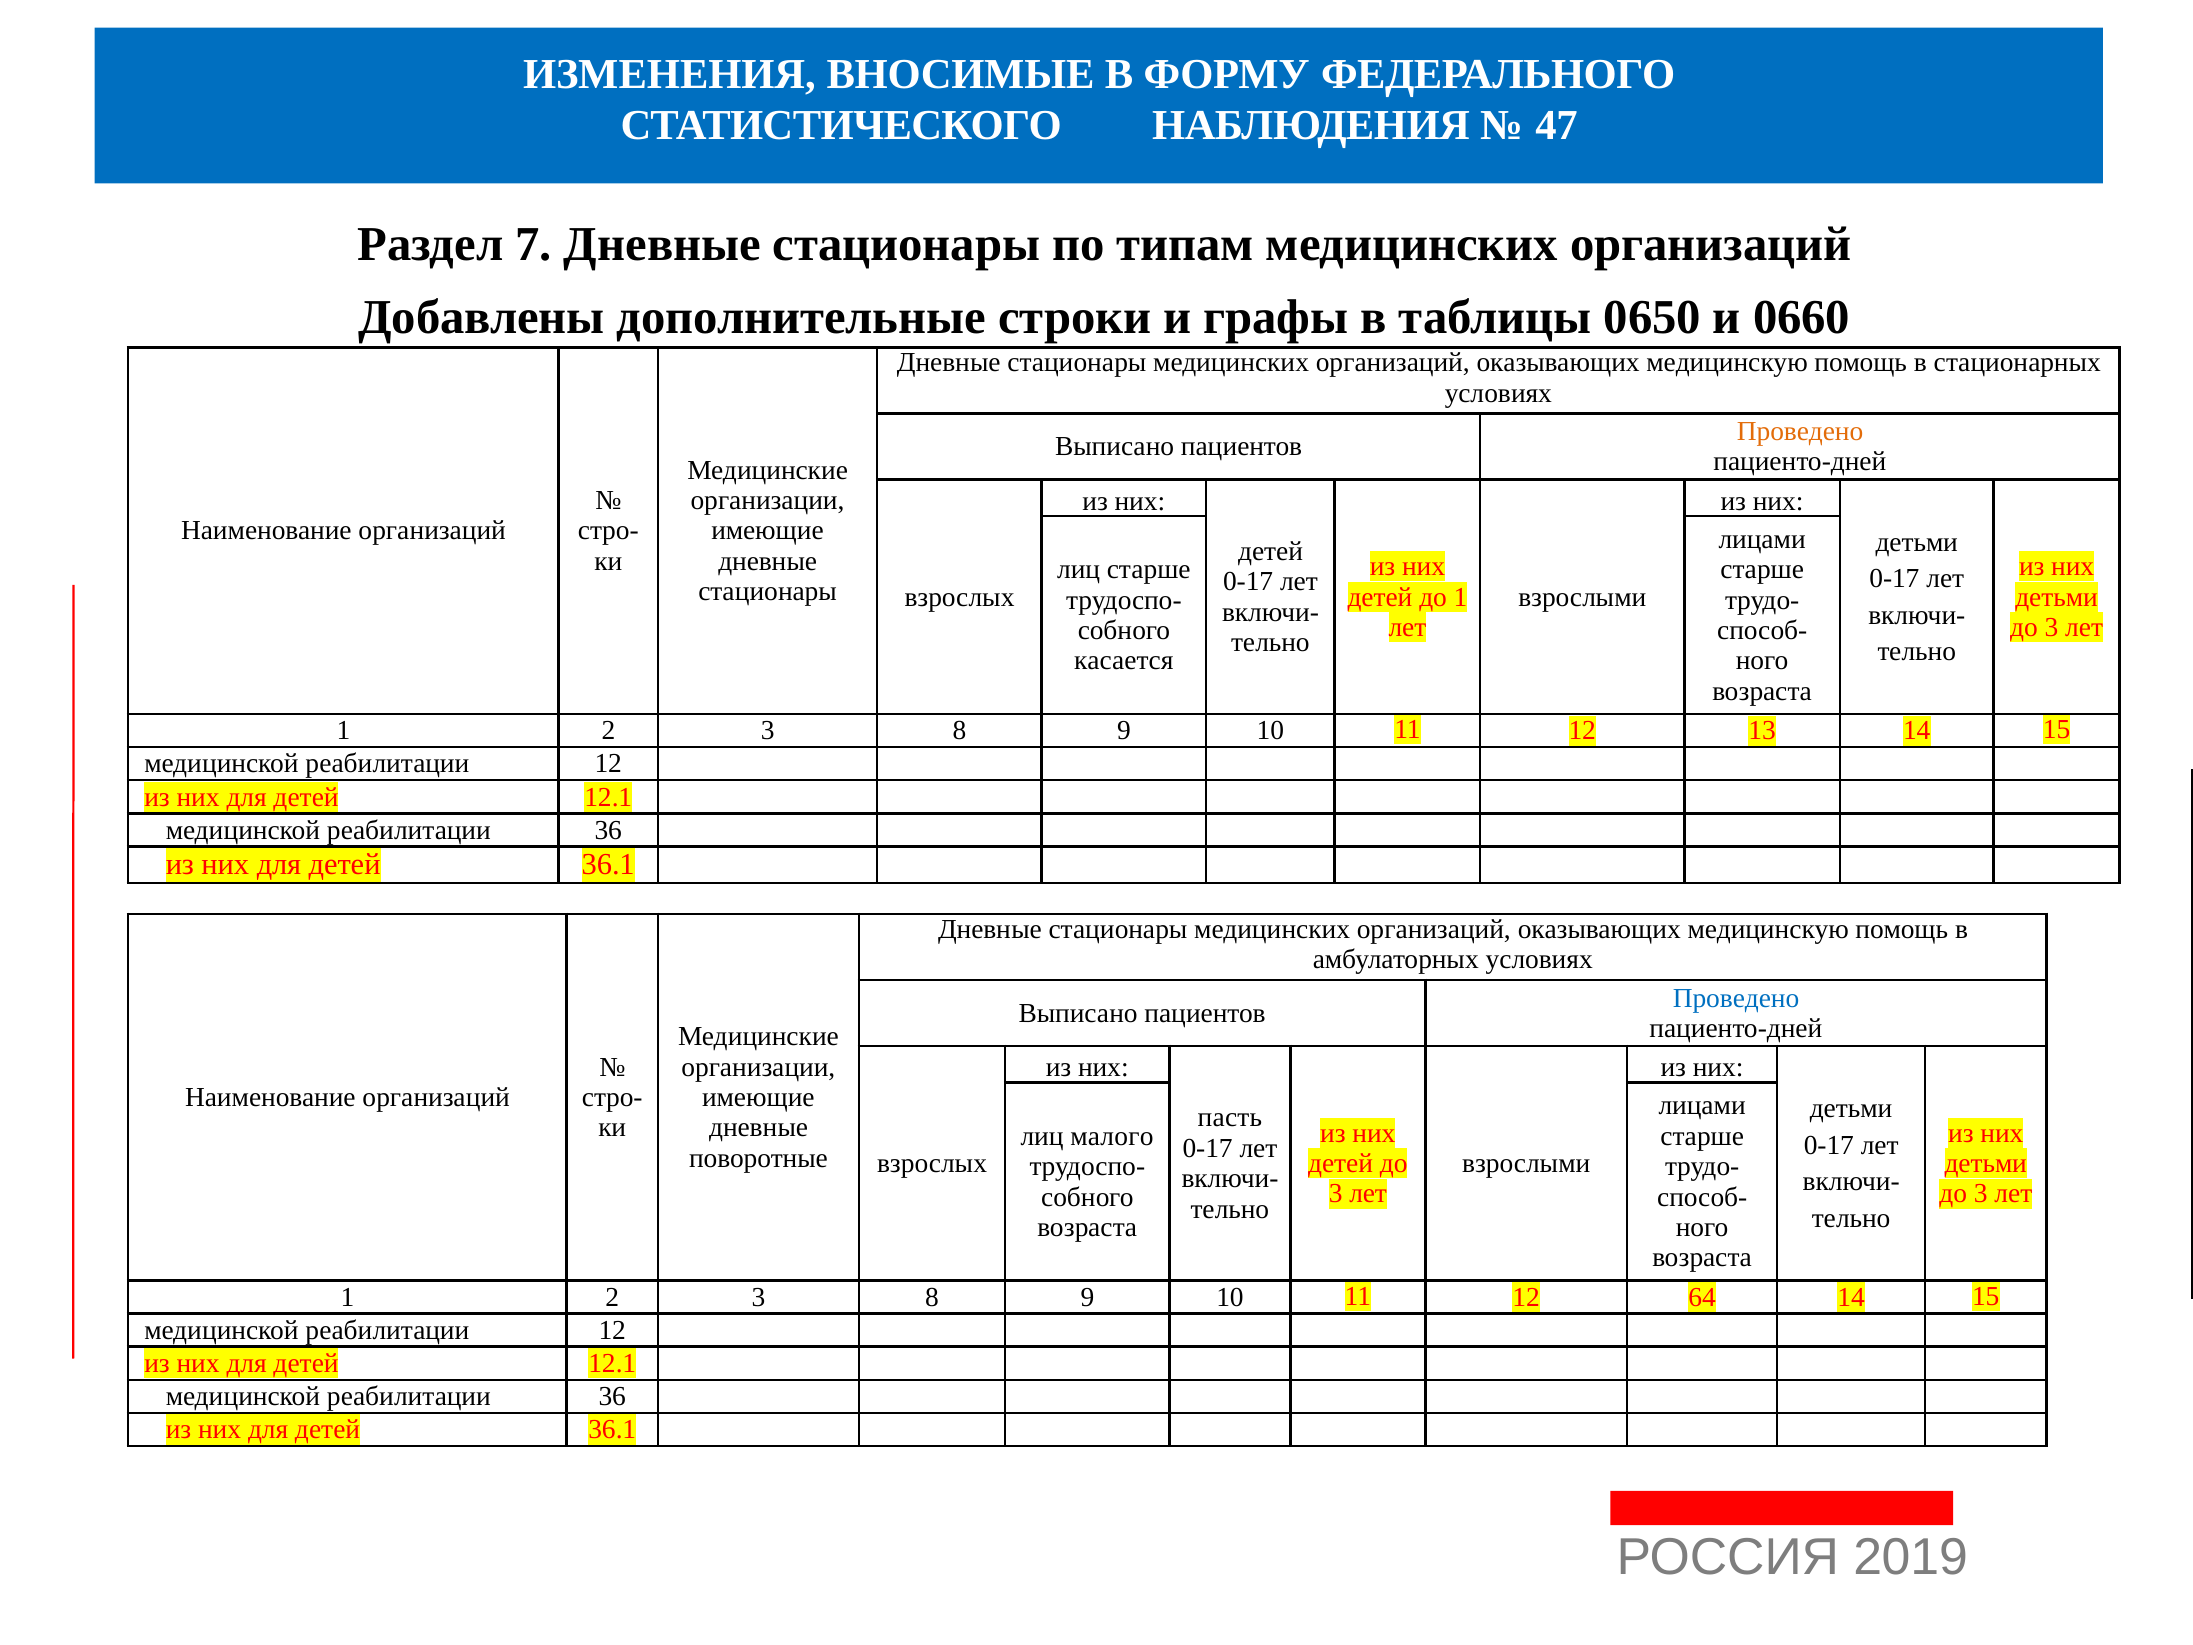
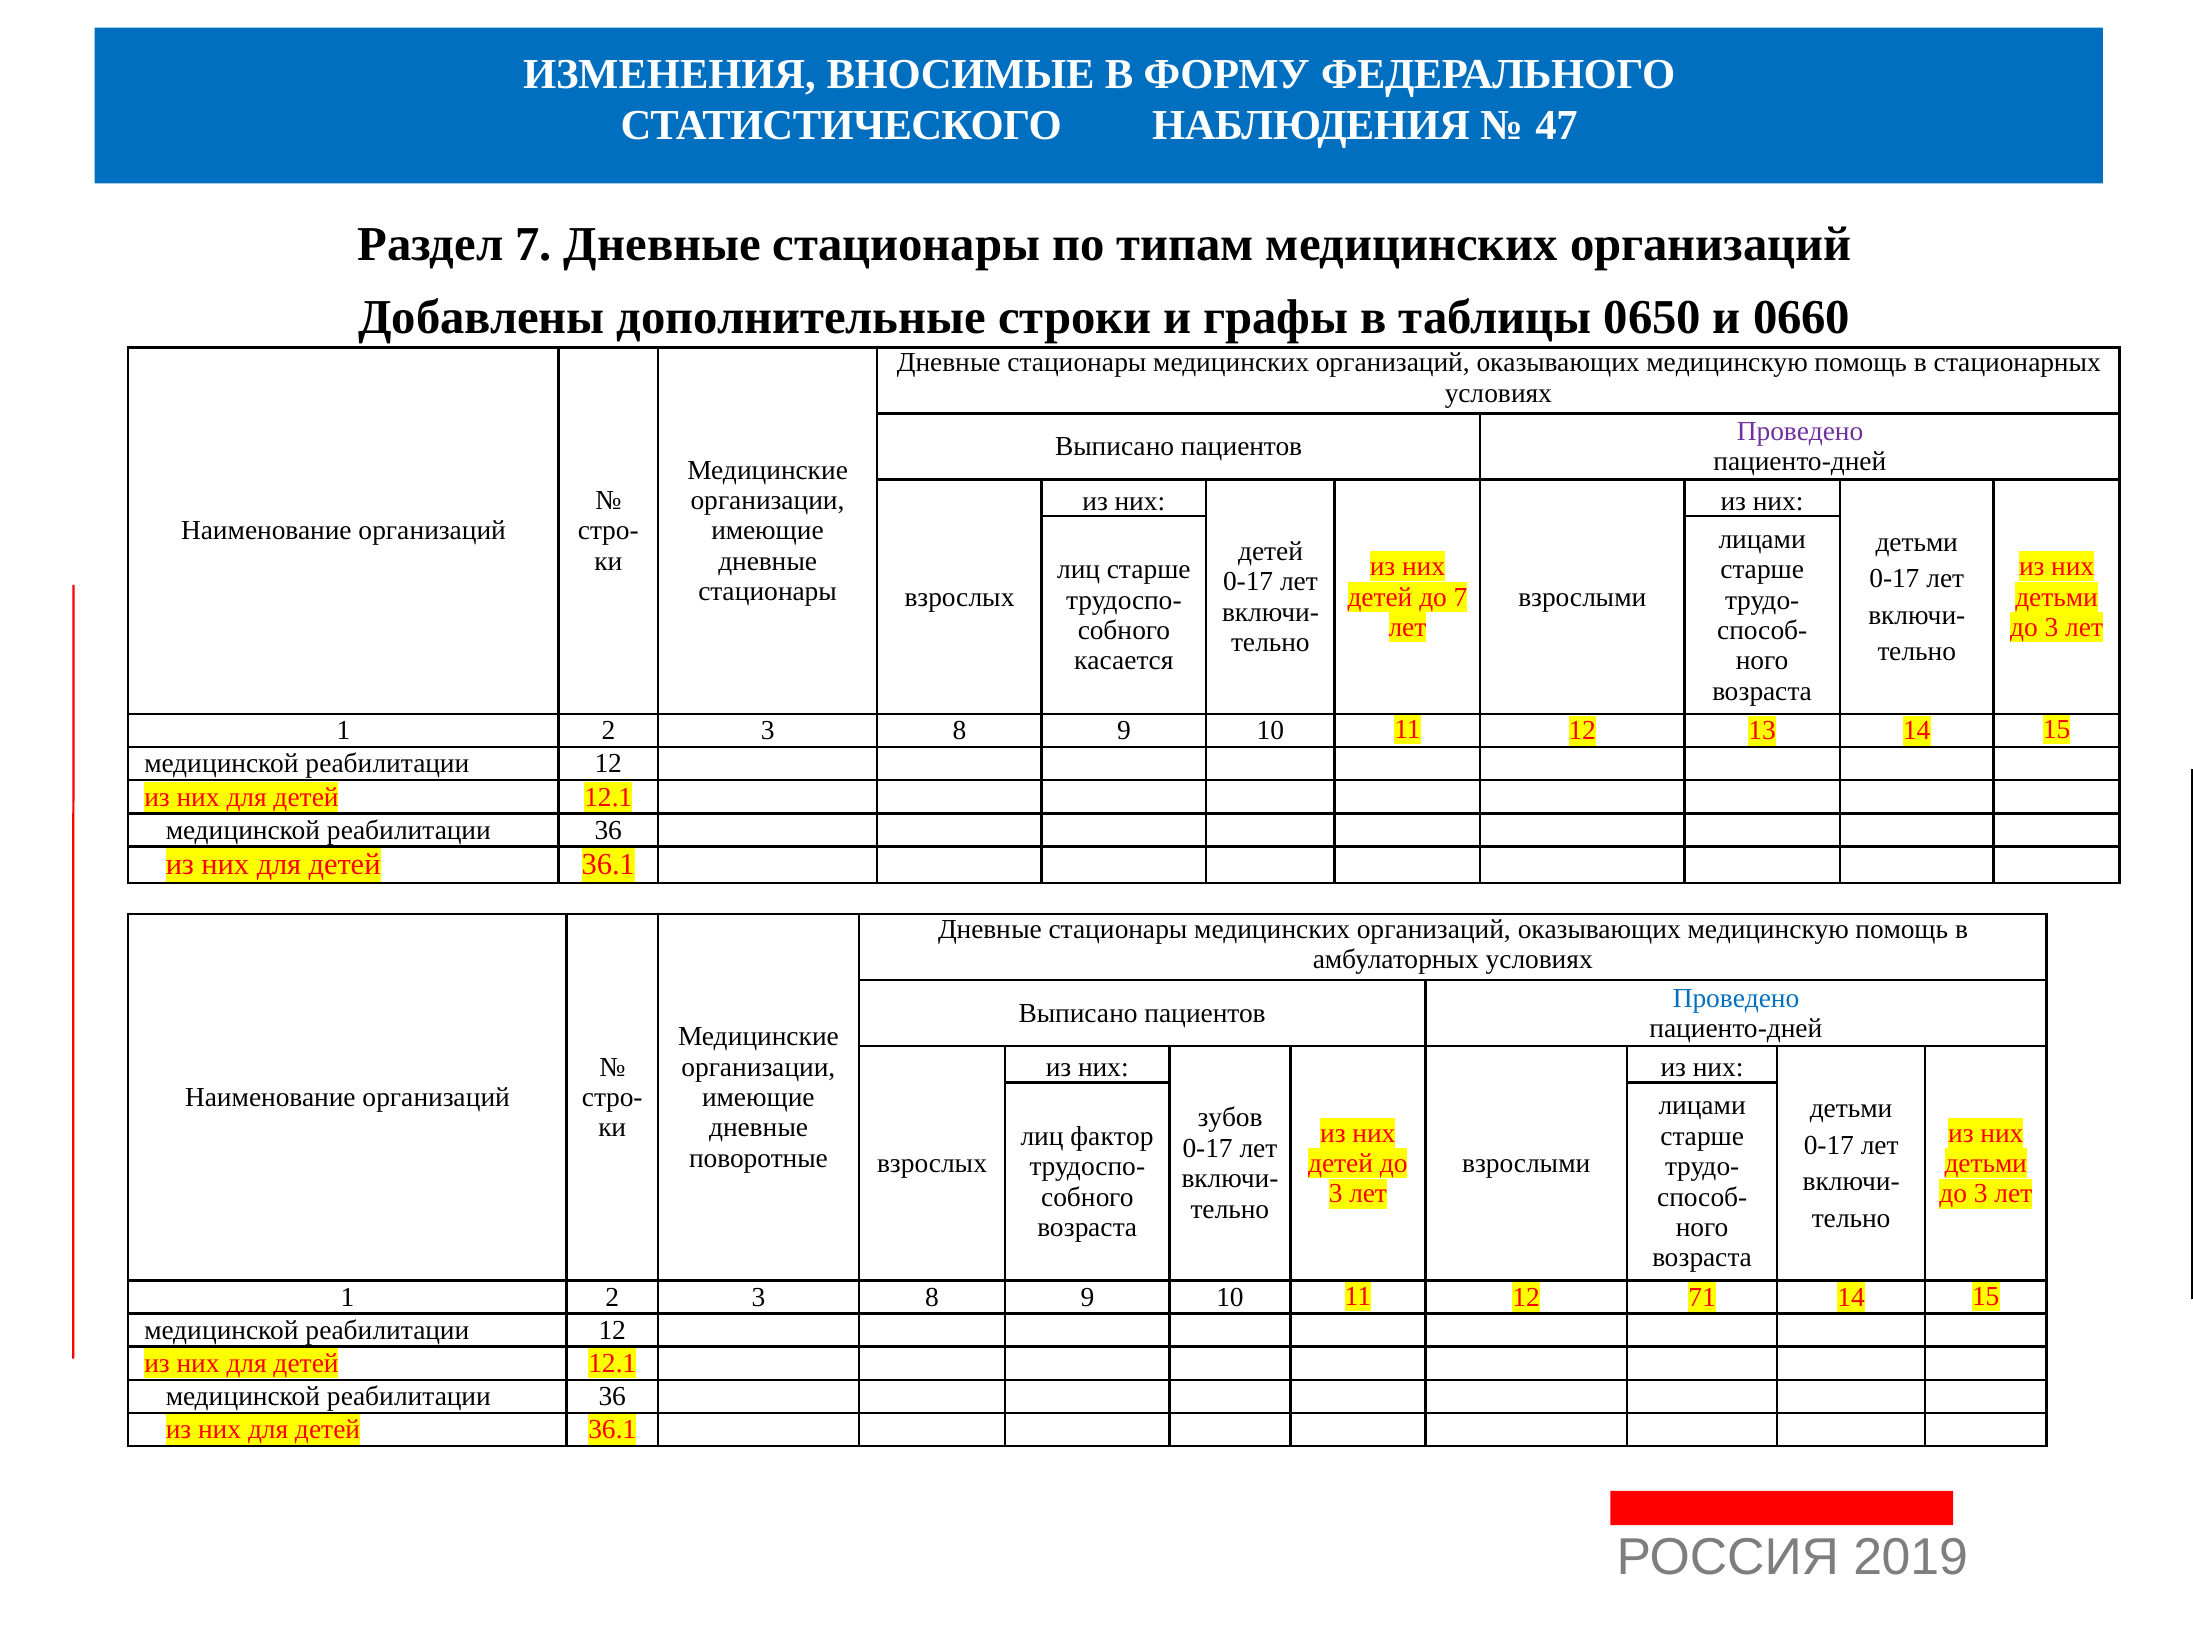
Проведено at (1800, 431) colour: orange -> purple
до 1: 1 -> 7
пасть: пасть -> зубов
малого: малого -> фактор
64: 64 -> 71
